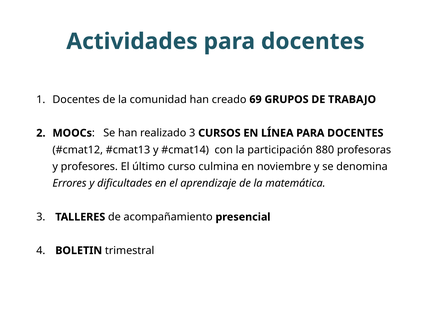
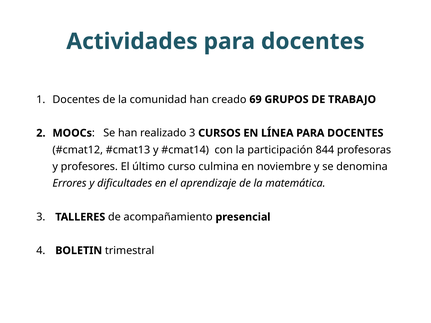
880: 880 -> 844
